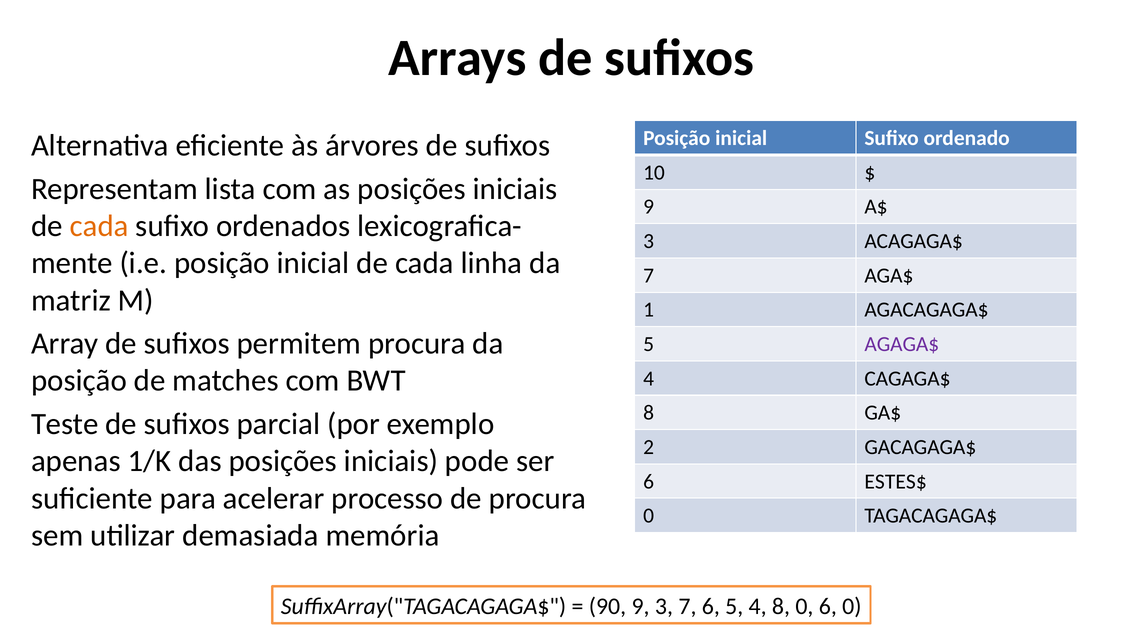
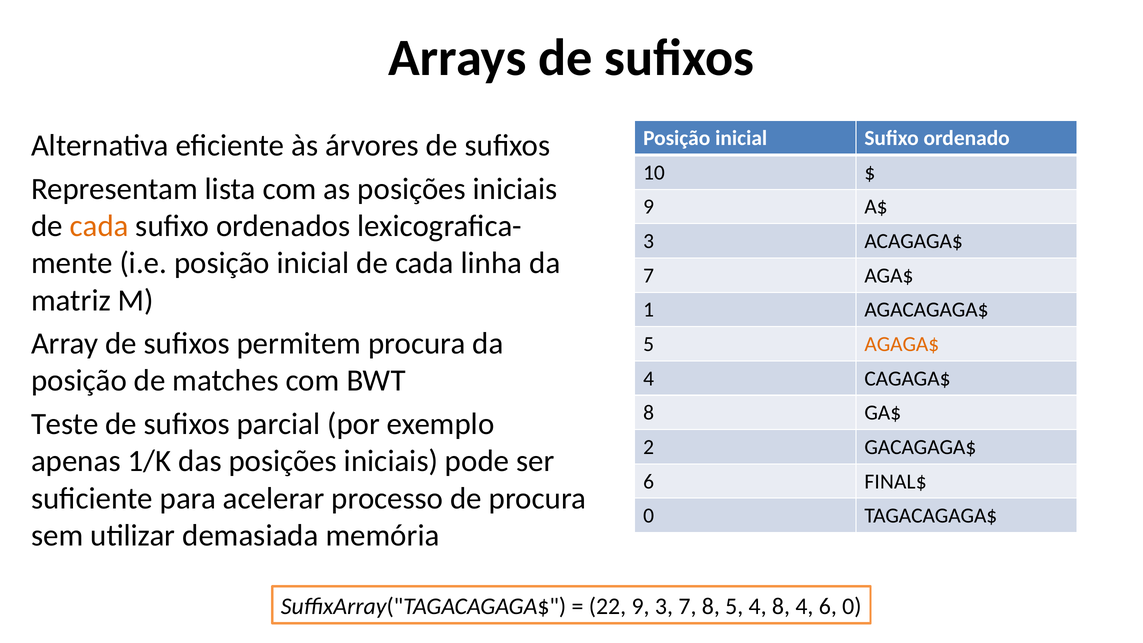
AGAGA$ colour: purple -> orange
ESTES$: ESTES$ -> FINAL$
90: 90 -> 22
7 6: 6 -> 8
8 0: 0 -> 4
